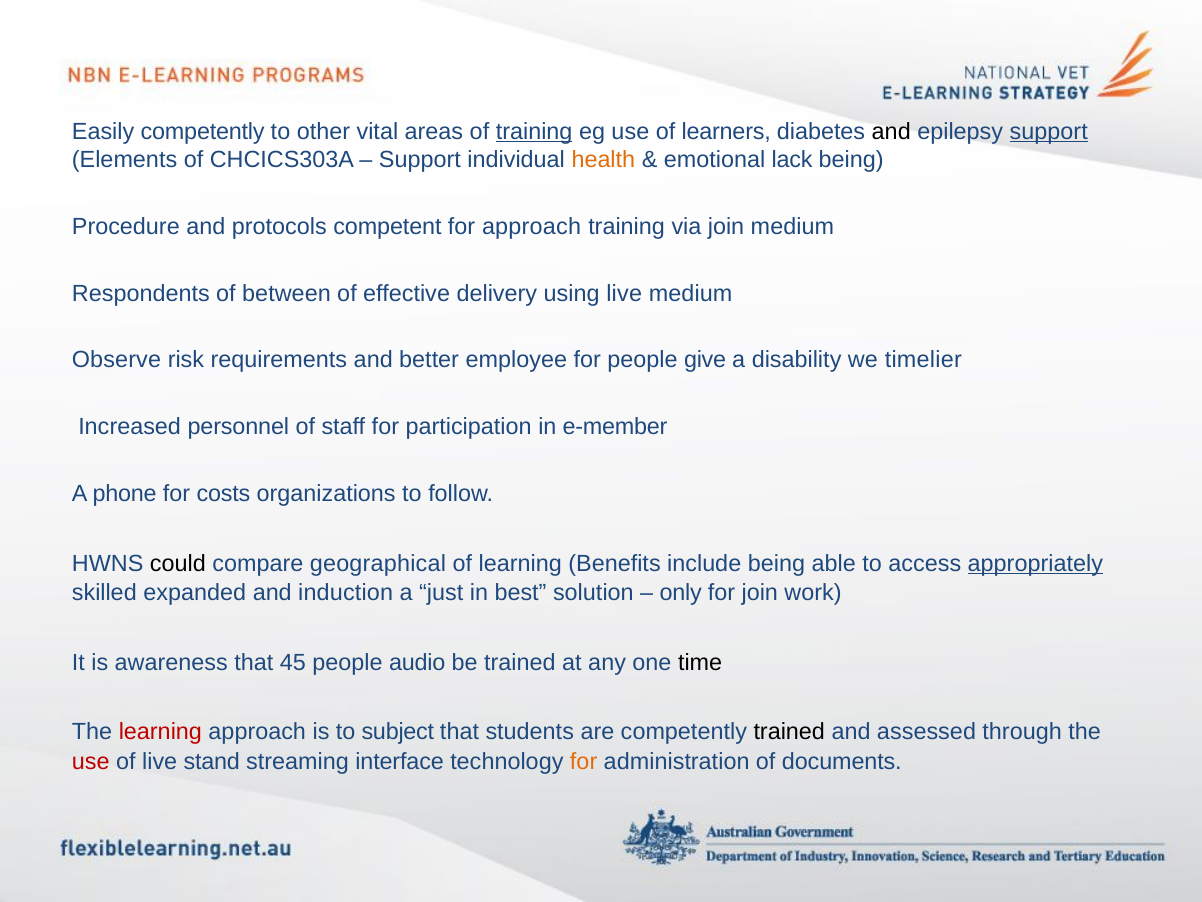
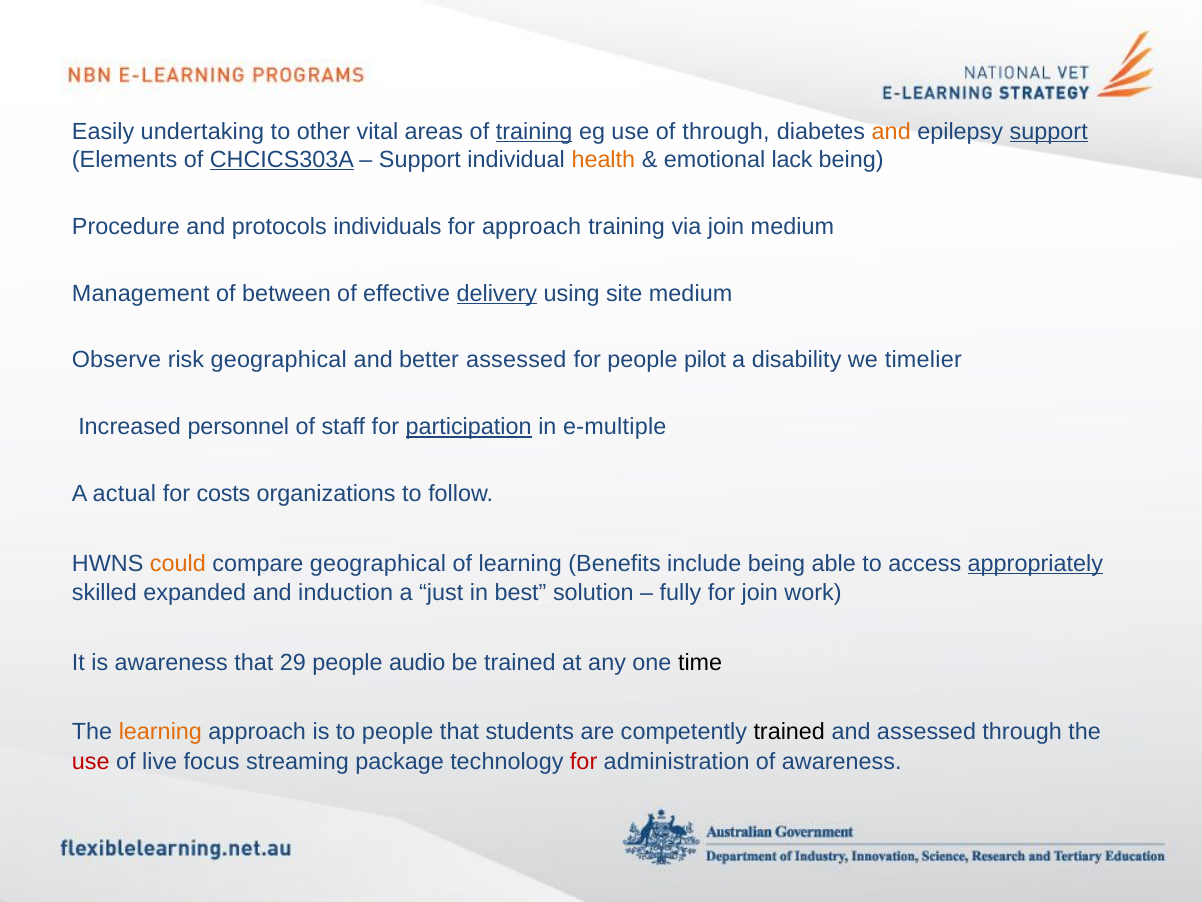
Easily competently: competently -> undertaking
of learners: learners -> through
and at (891, 132) colour: black -> orange
CHCICS303A underline: none -> present
competent: competent -> individuals
Respondents: Respondents -> Management
delivery underline: none -> present
using live: live -> site
risk requirements: requirements -> geographical
better employee: employee -> assessed
give: give -> pilot
participation underline: none -> present
e-member: e-member -> e-multiple
phone: phone -> actual
could colour: black -> orange
only: only -> fully
45: 45 -> 29
learning at (160, 732) colour: red -> orange
to subject: subject -> people
stand: stand -> focus
interface: interface -> package
for at (584, 761) colour: orange -> red
of documents: documents -> awareness
